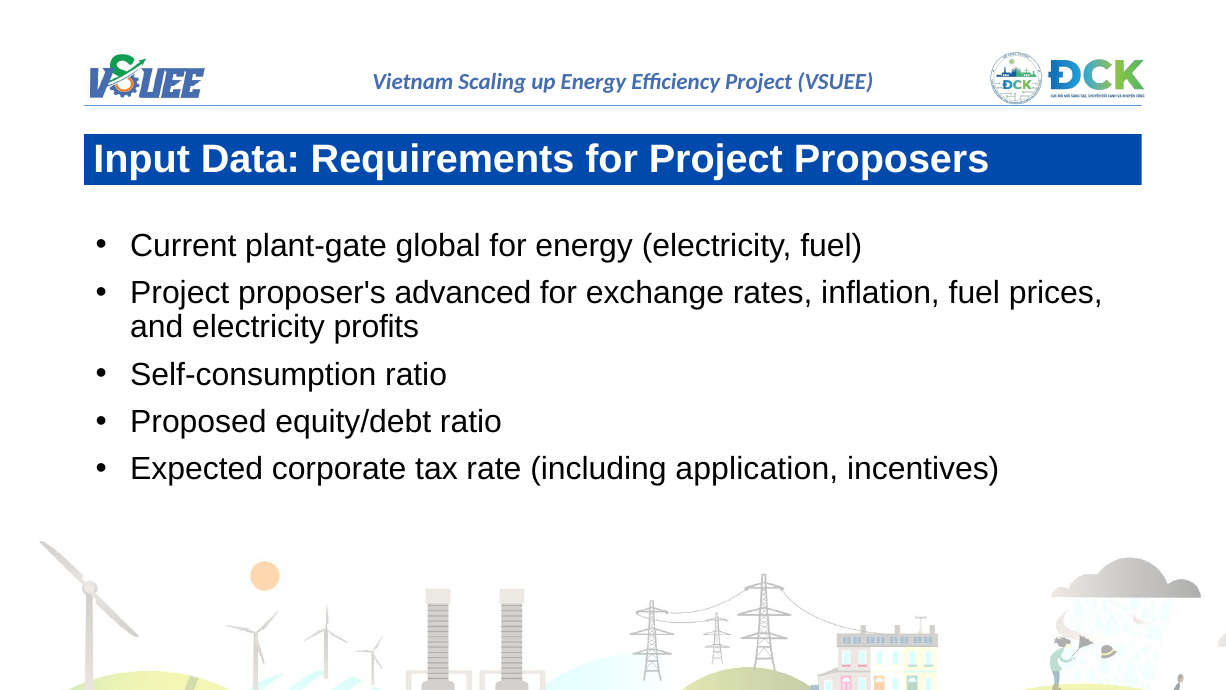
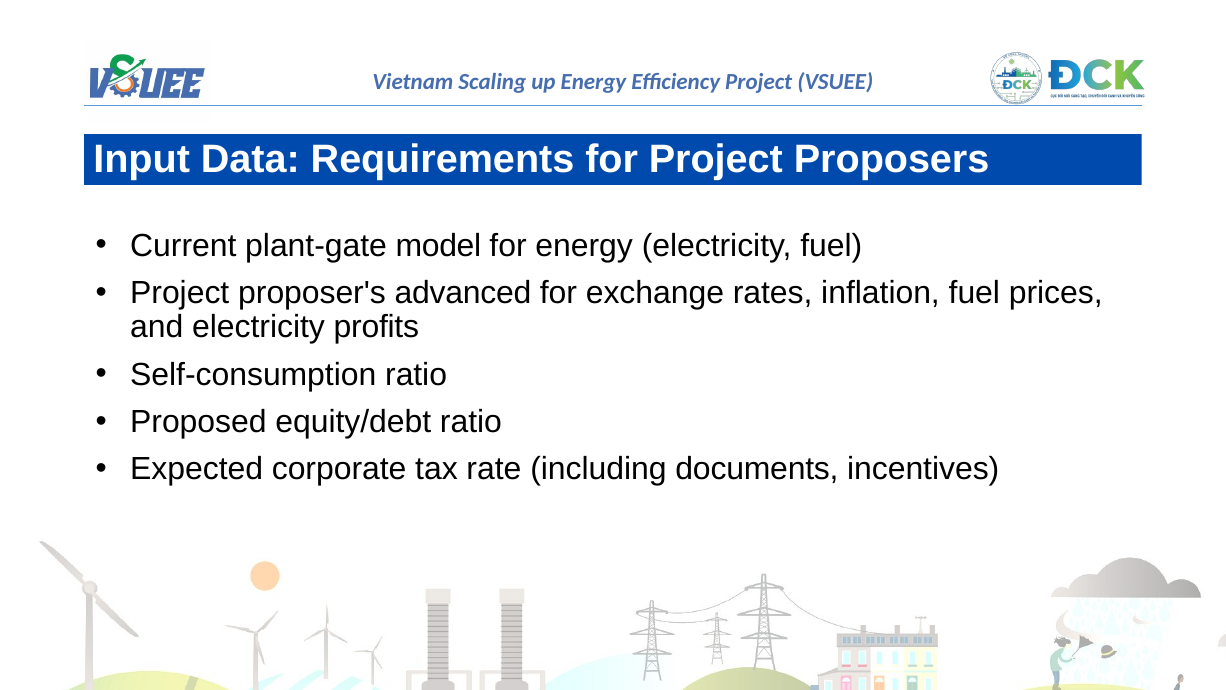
global: global -> model
application: application -> documents
